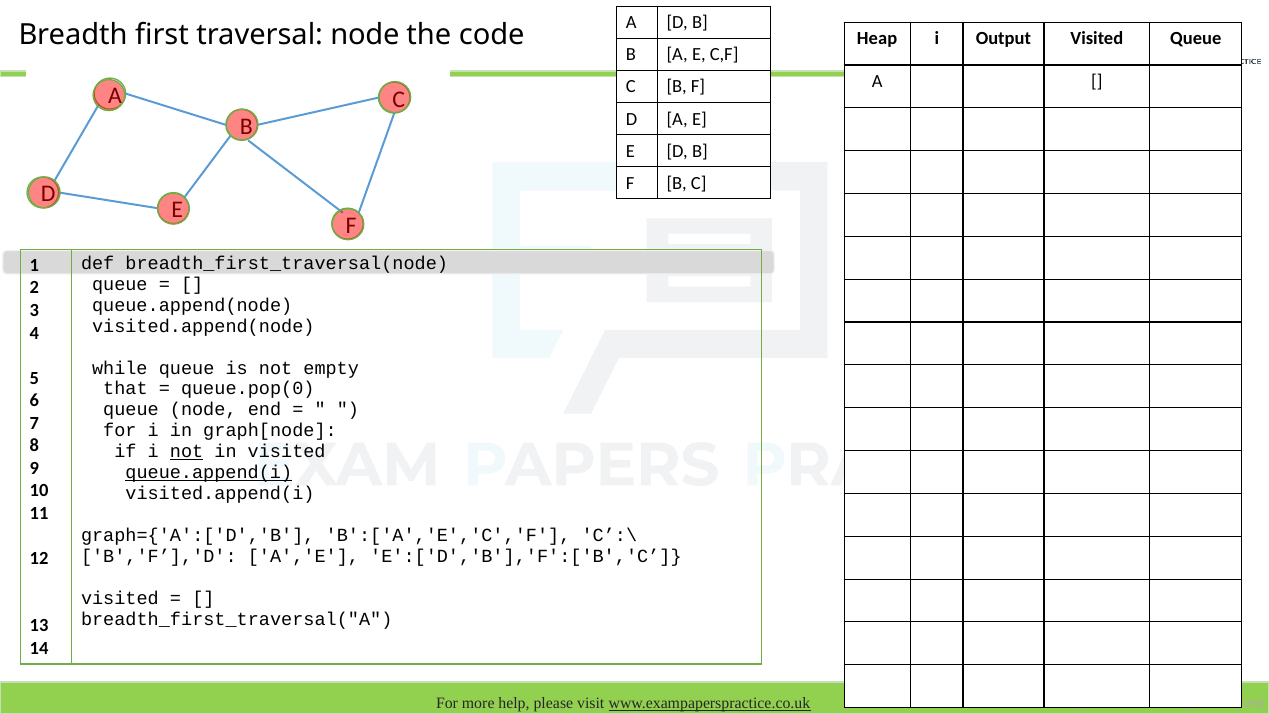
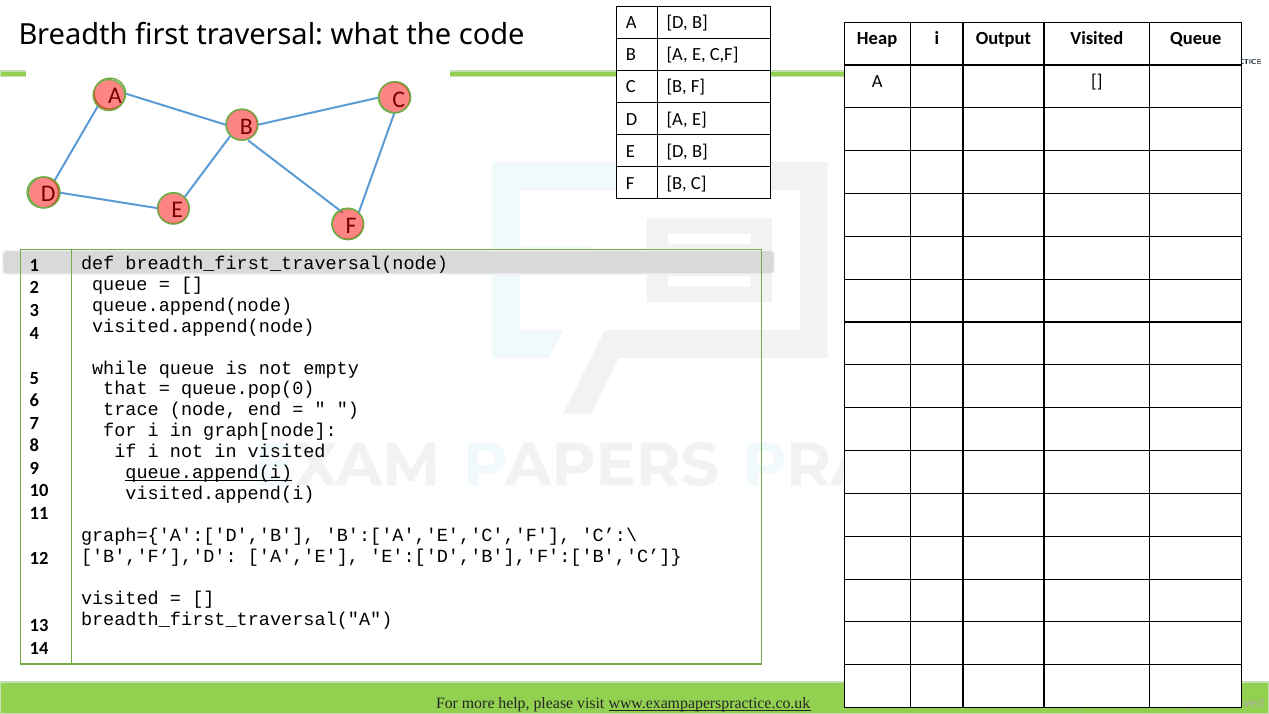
traversal node: node -> what
queue at (131, 410): queue -> trace
not at (187, 452) underline: present -> none
